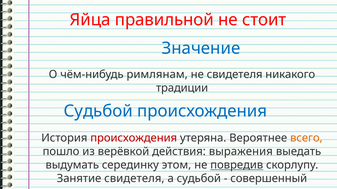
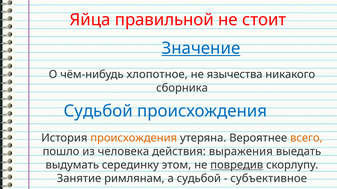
Значение underline: none -> present
римлянам: римлянам -> хлопотное
не свидетеля: свидетеля -> язычества
традиции: традиции -> сборника
происхождения at (134, 138) colour: red -> orange
верёвкой: верёвкой -> человека
Занятие свидетеля: свидетеля -> римлянам
совершенный: совершенный -> субъективное
